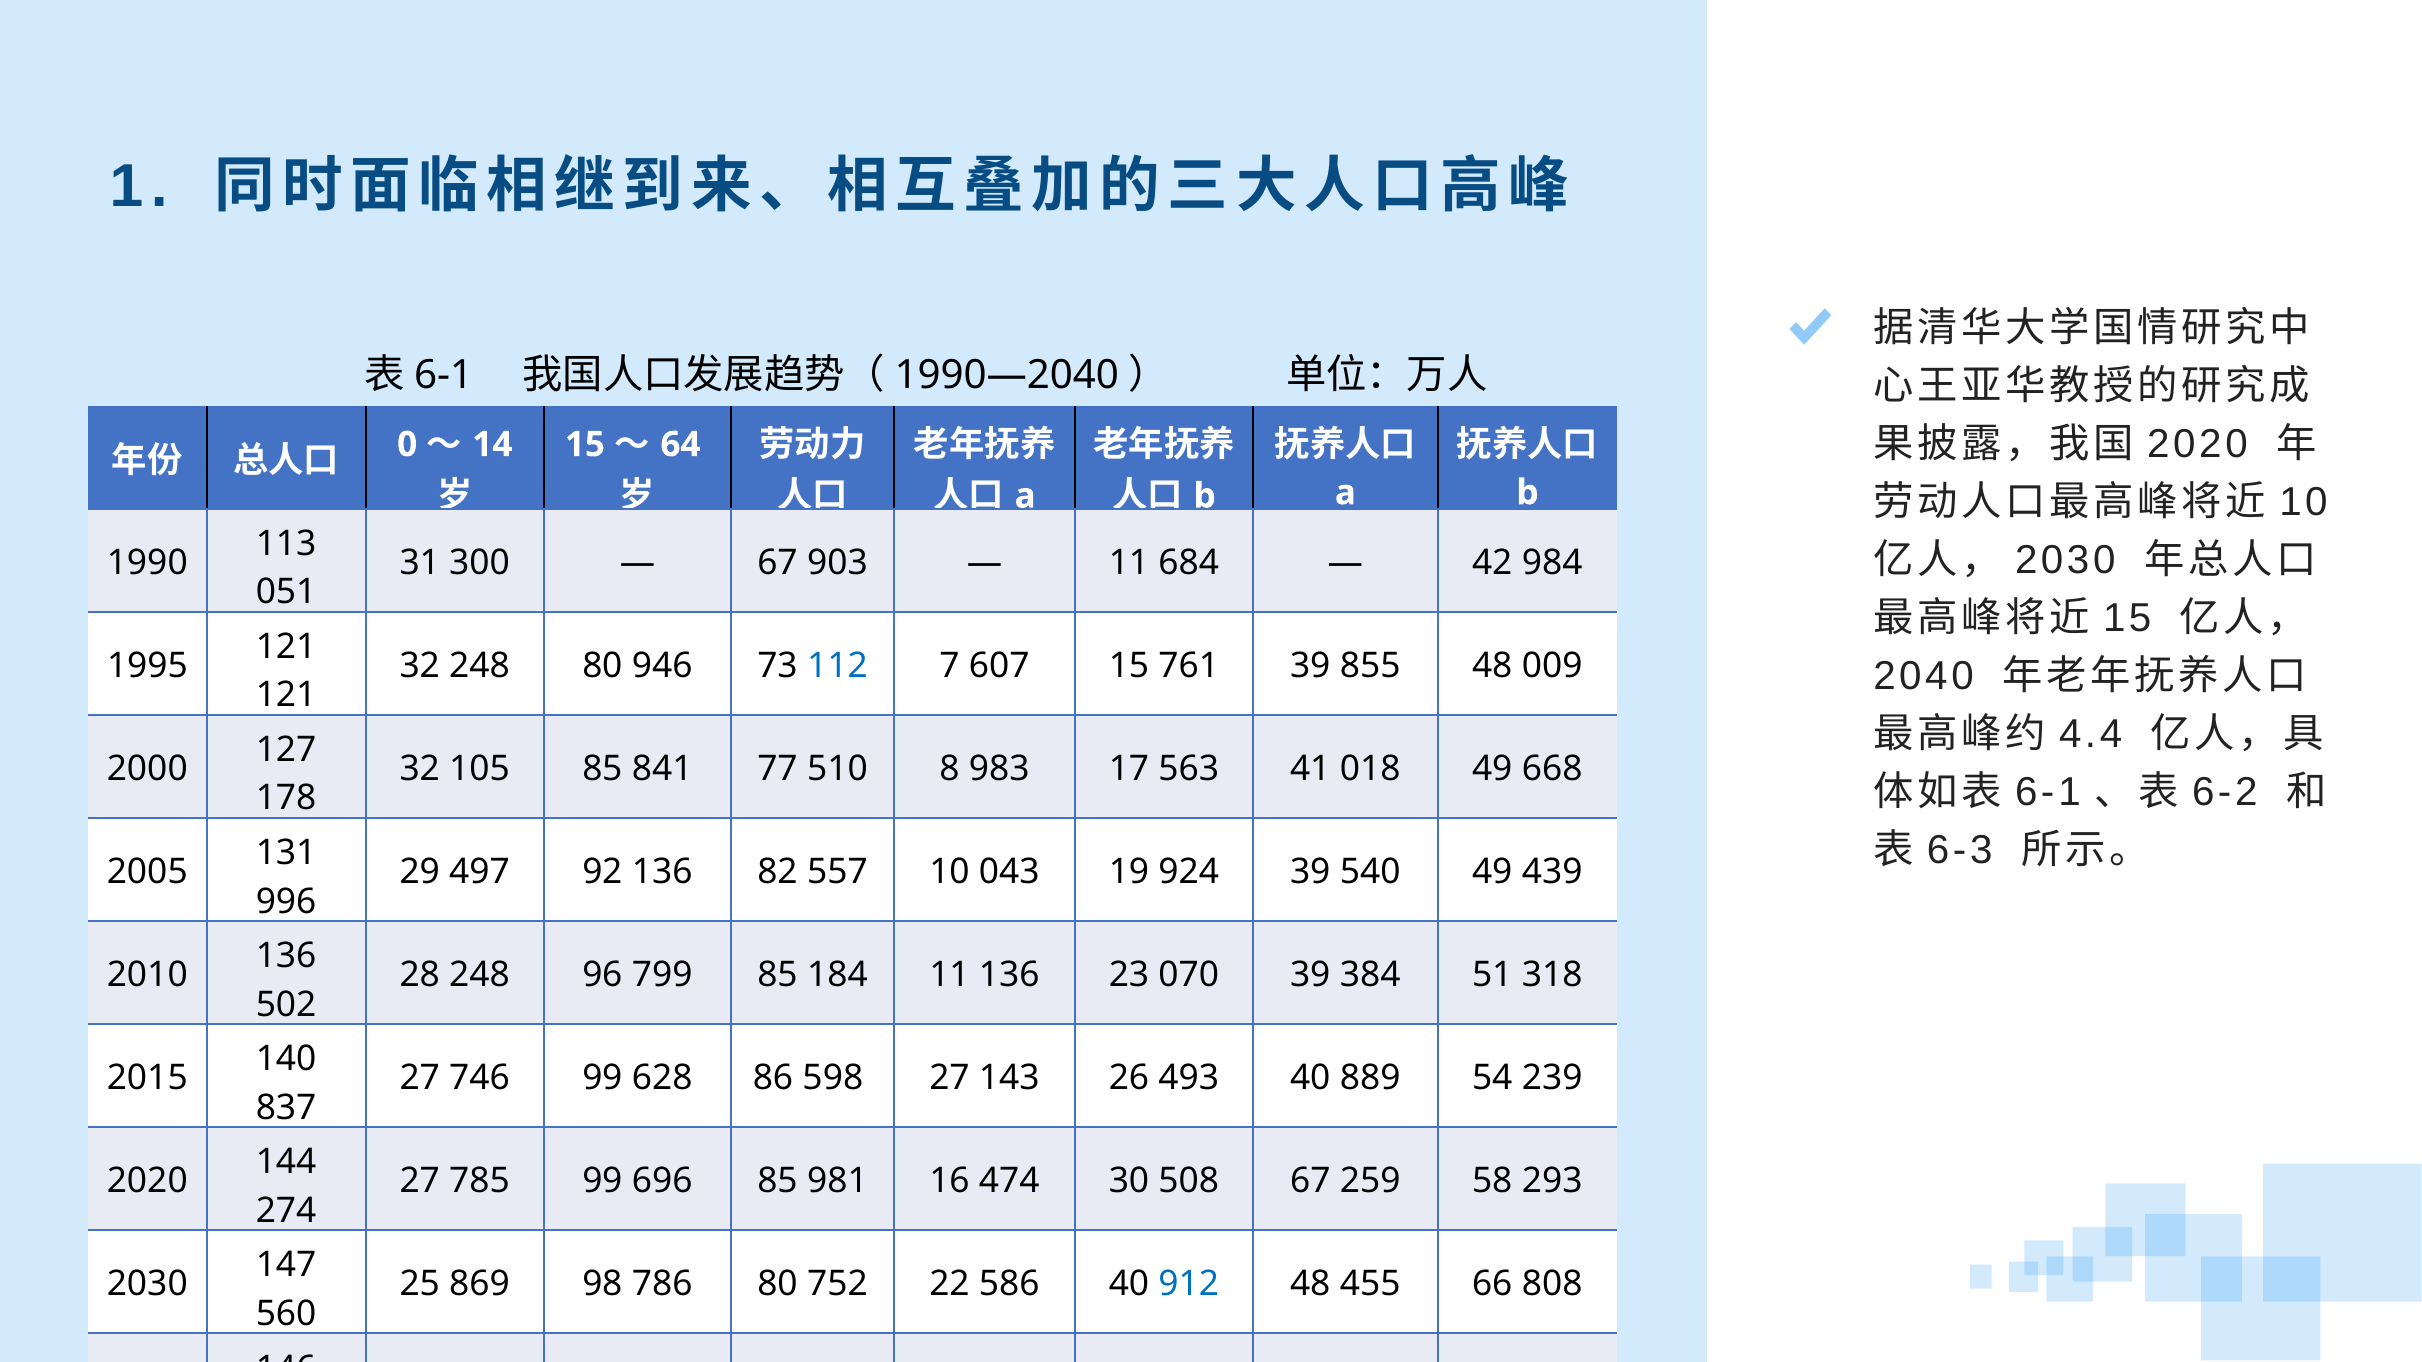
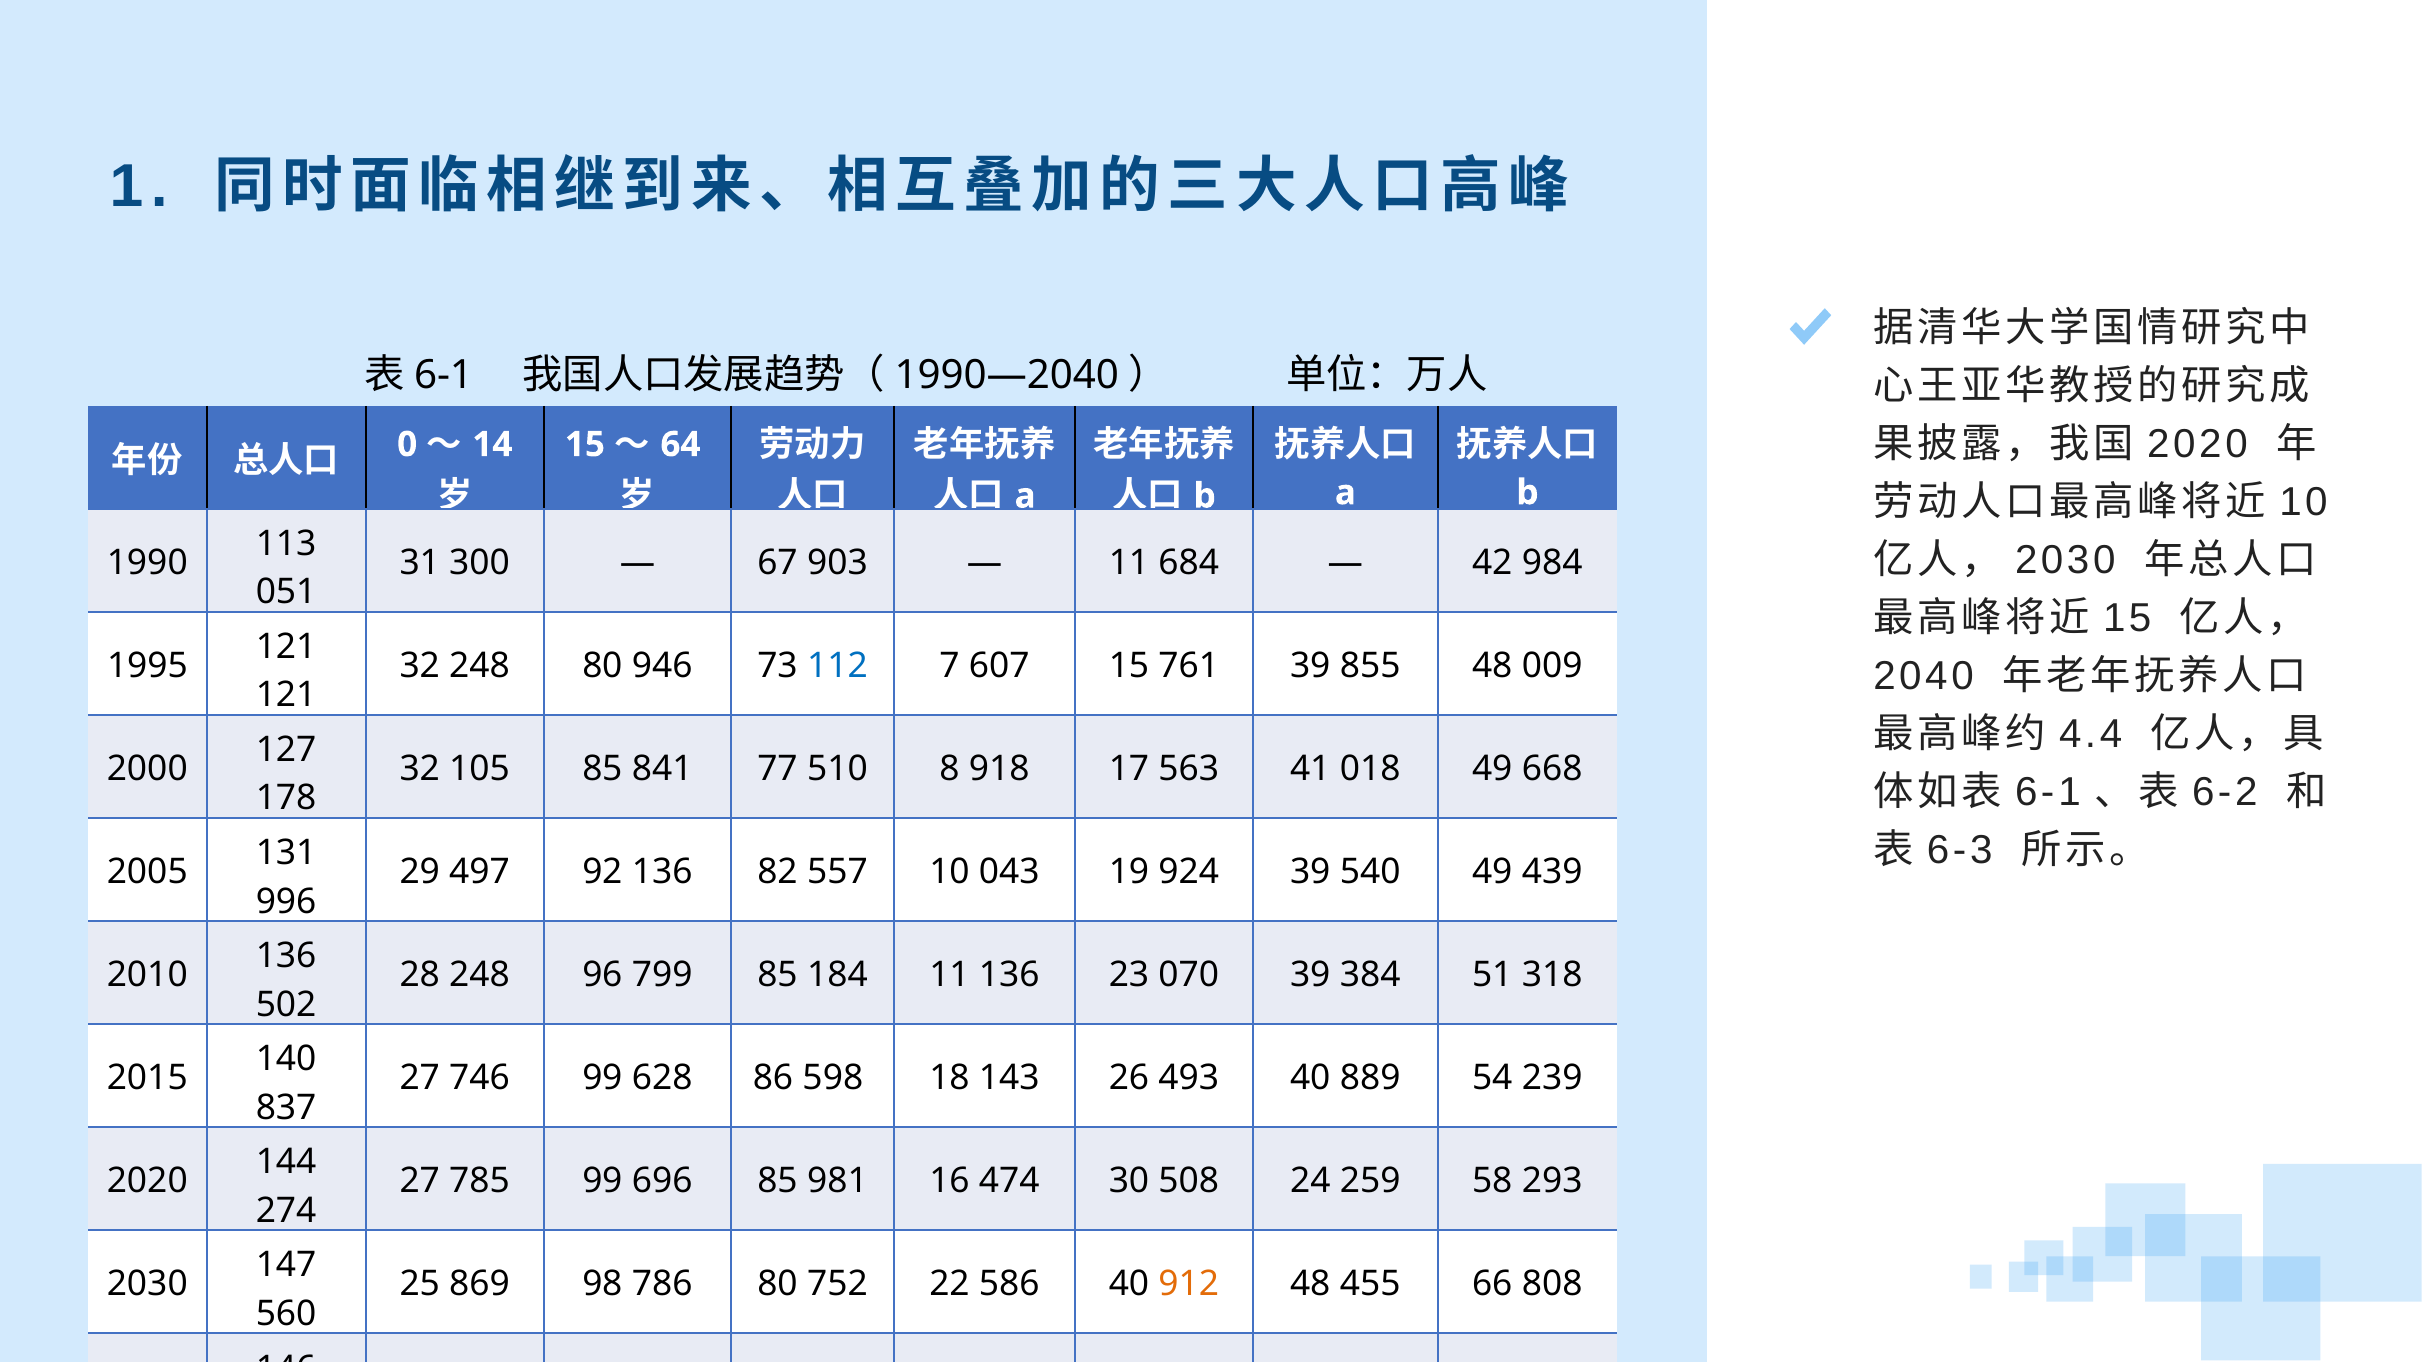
983: 983 -> 918
598 27: 27 -> 18
508 67: 67 -> 24
912 colour: blue -> orange
